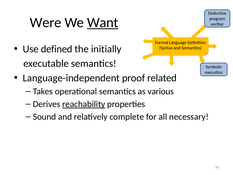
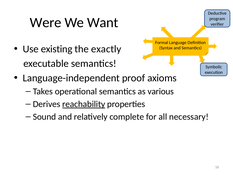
Want underline: present -> none
defined: defined -> existing
initially: initially -> exactly
related: related -> axioms
